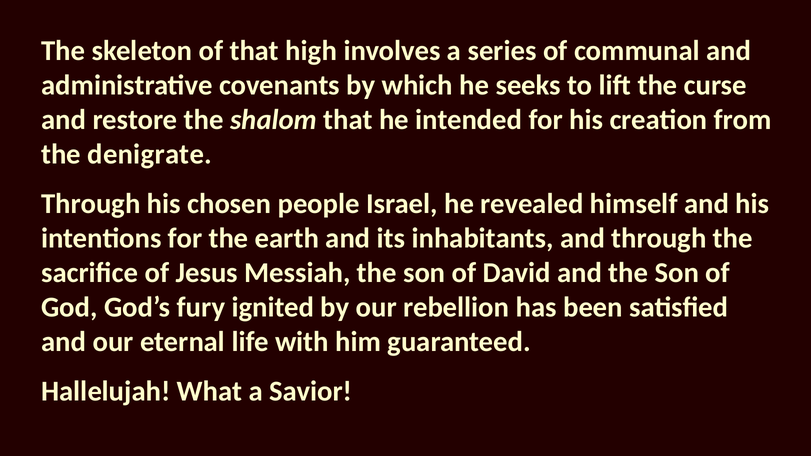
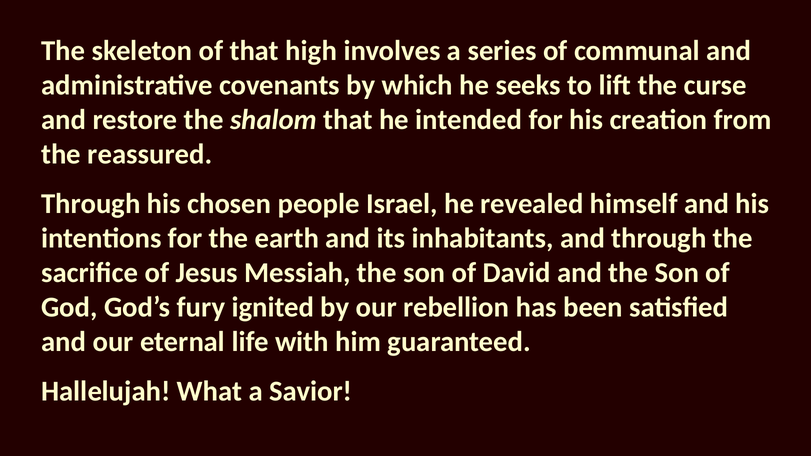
denigrate: denigrate -> reassured
